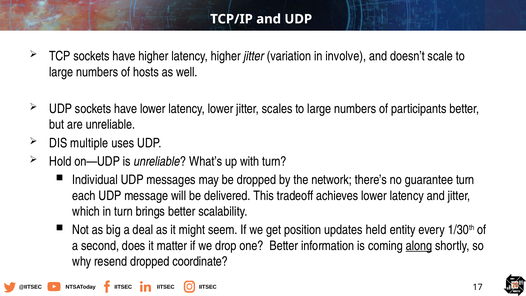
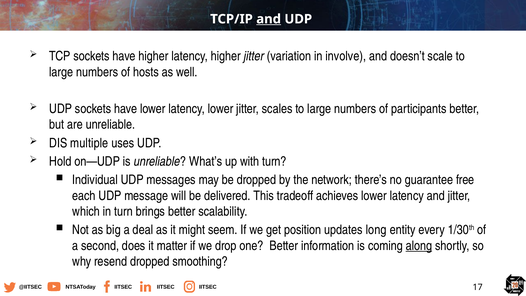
and at (269, 19) underline: none -> present
guarantee turn: turn -> free
held: held -> long
coordinate: coordinate -> smoothing
